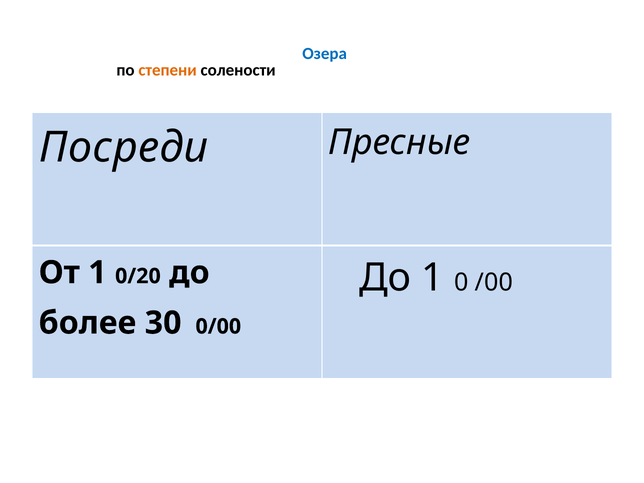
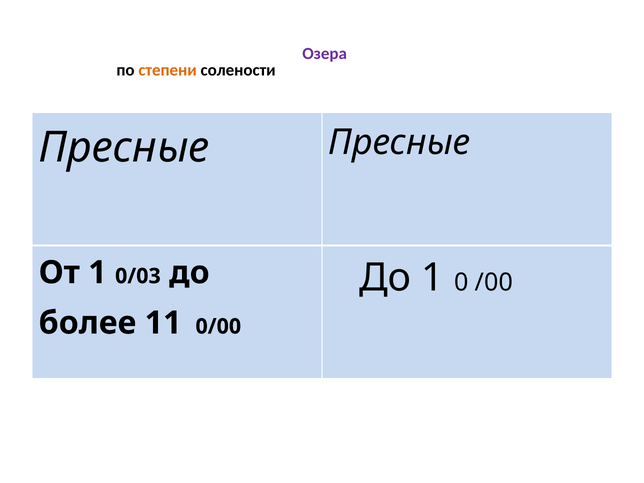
Озера colour: blue -> purple
Посреди at (124, 148): Посреди -> Пресные
0/20: 0/20 -> 0/03
30: 30 -> 11
